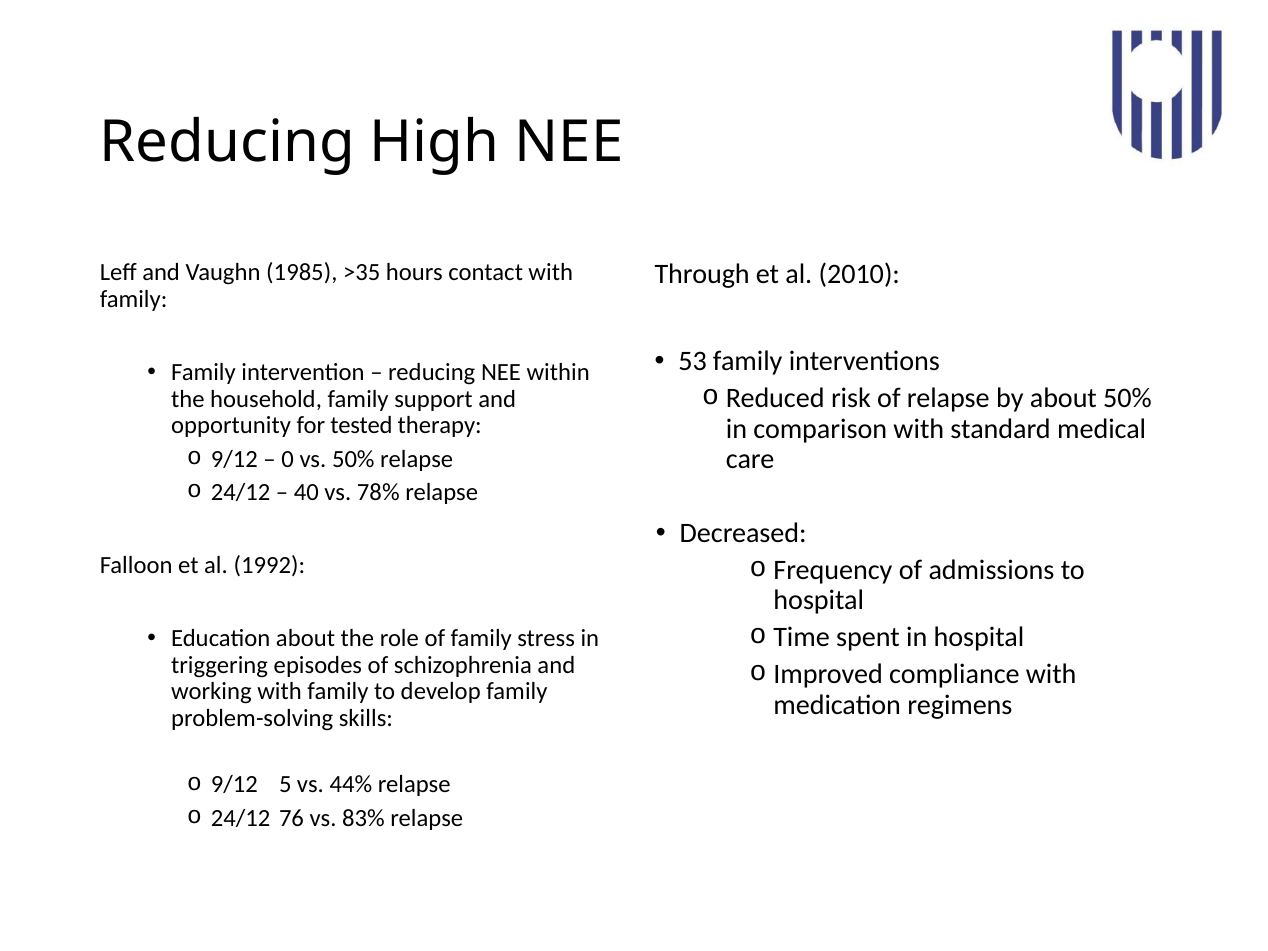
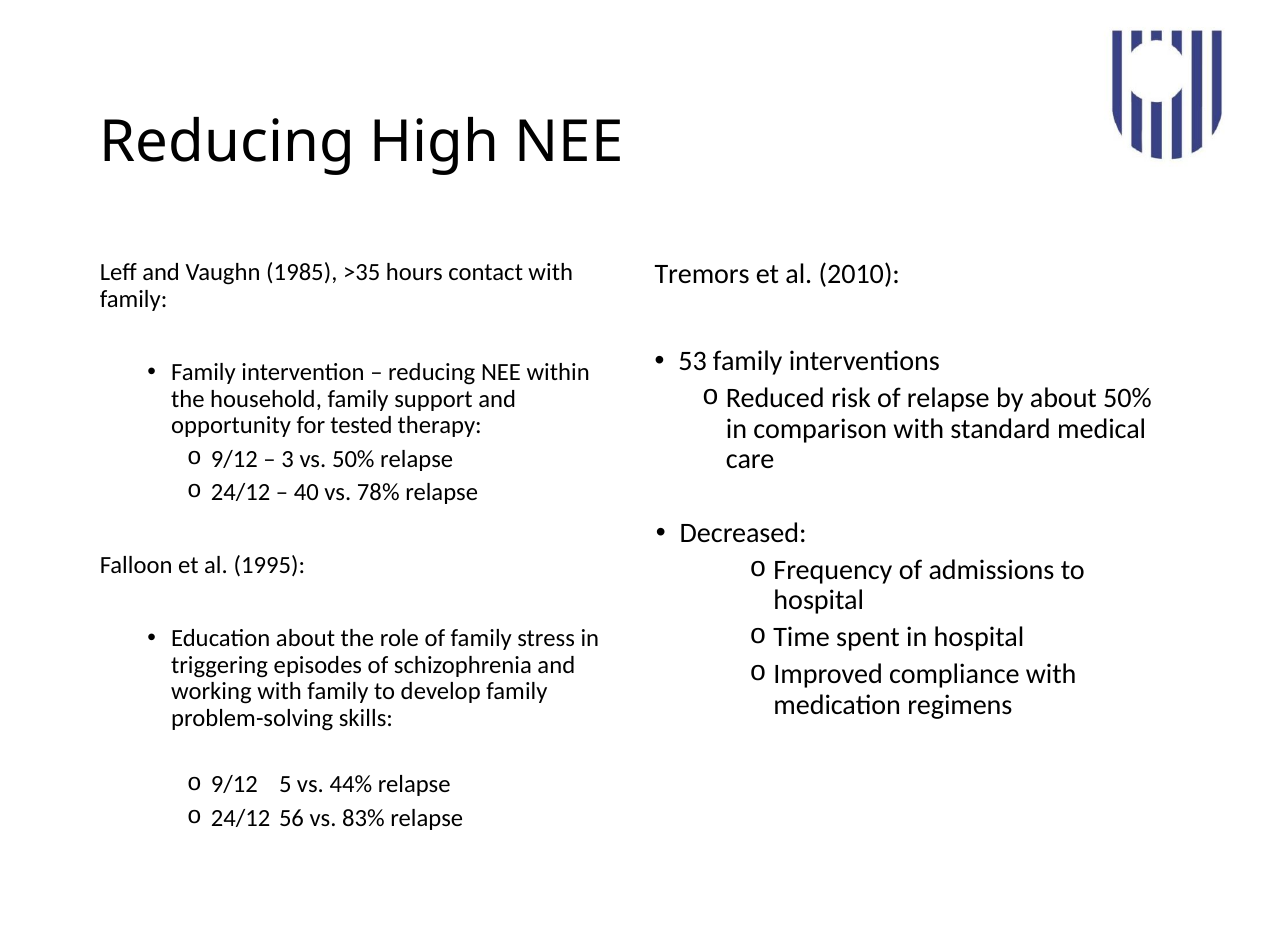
Through: Through -> Tremors
0: 0 -> 3
1992: 1992 -> 1995
76: 76 -> 56
